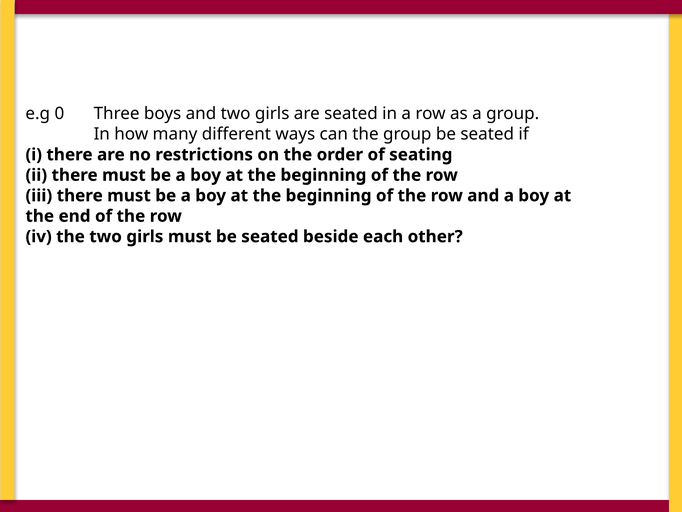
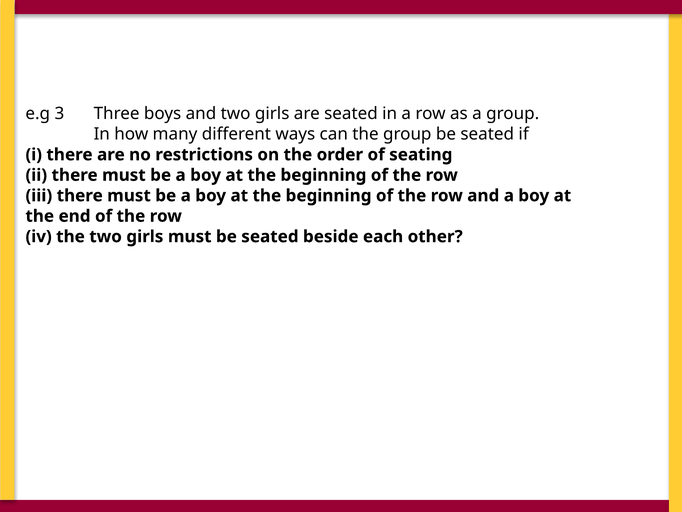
0: 0 -> 3
